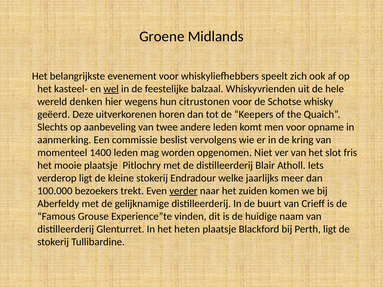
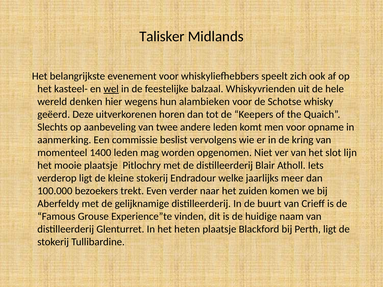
Groene: Groene -> Talisker
citrustonen: citrustonen -> alambieken
fris: fris -> lijn
verder underline: present -> none
